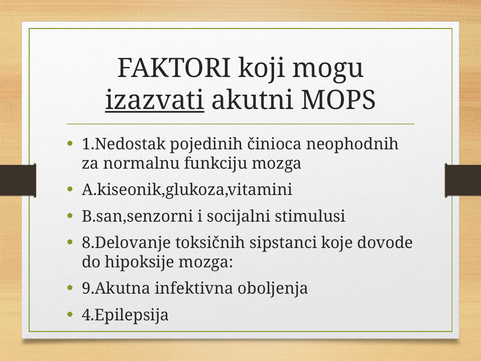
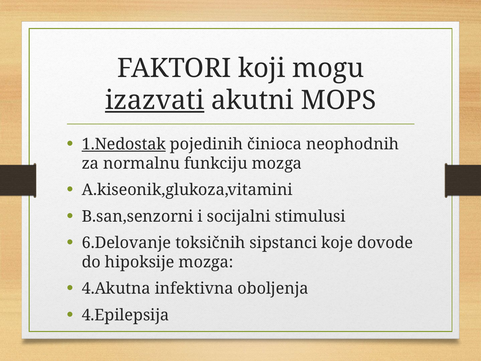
1.Nedostak underline: none -> present
8.Delovanje: 8.Delovanje -> 6.Delovanje
9.Akutna: 9.Akutna -> 4.Akutna
